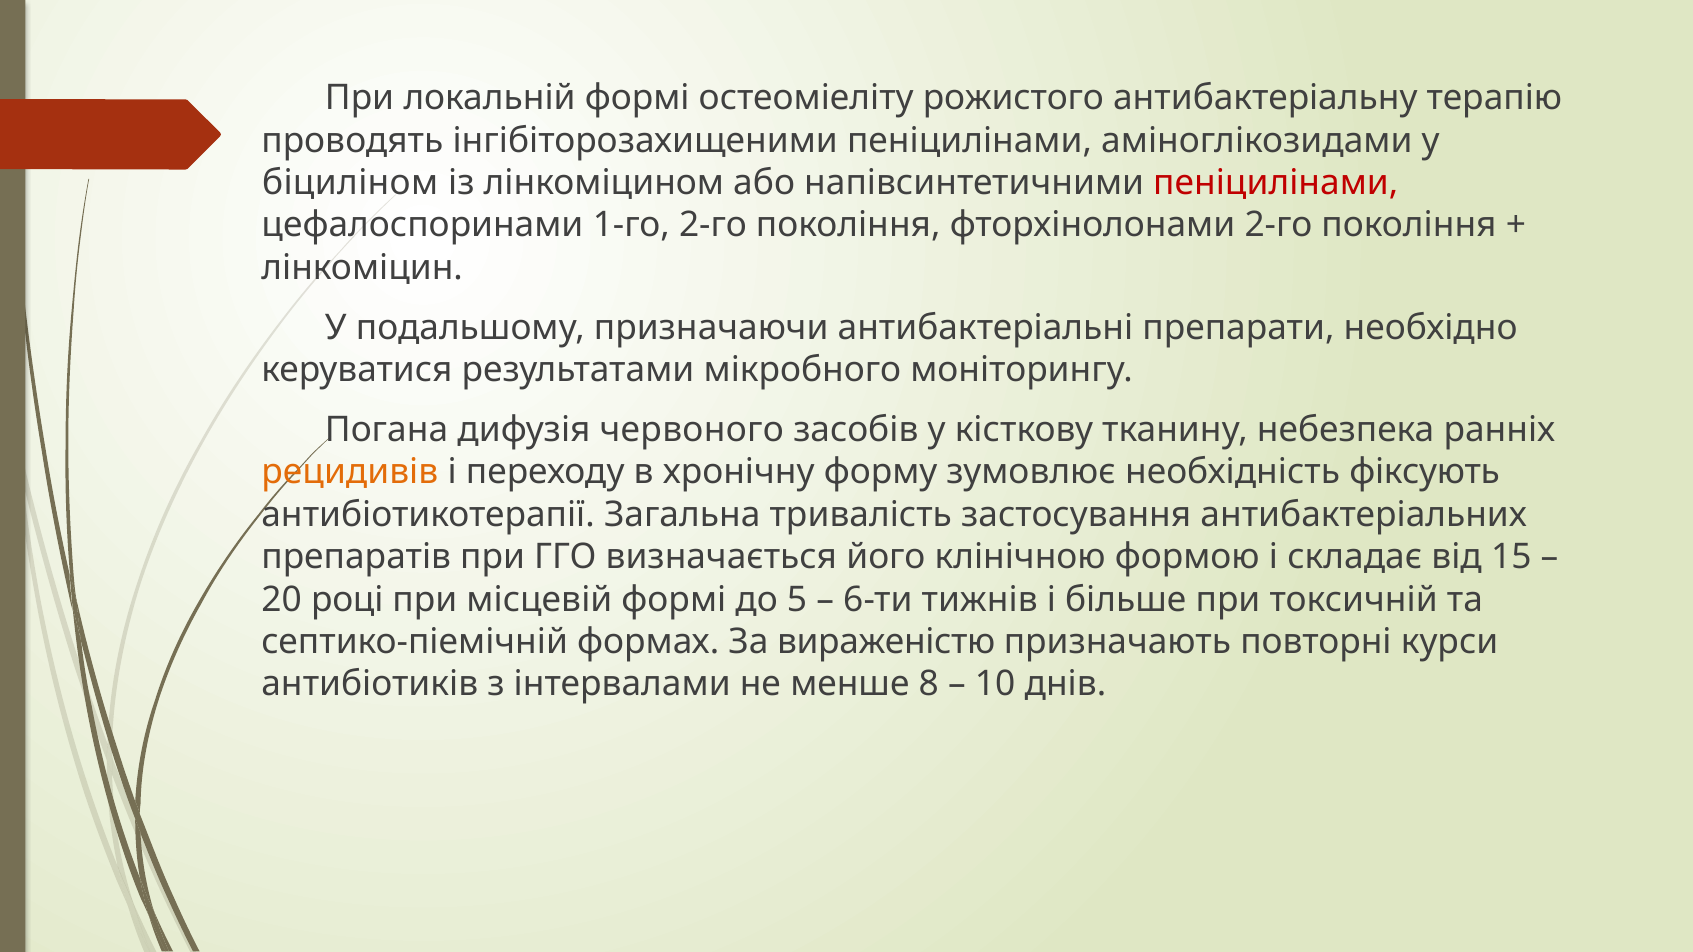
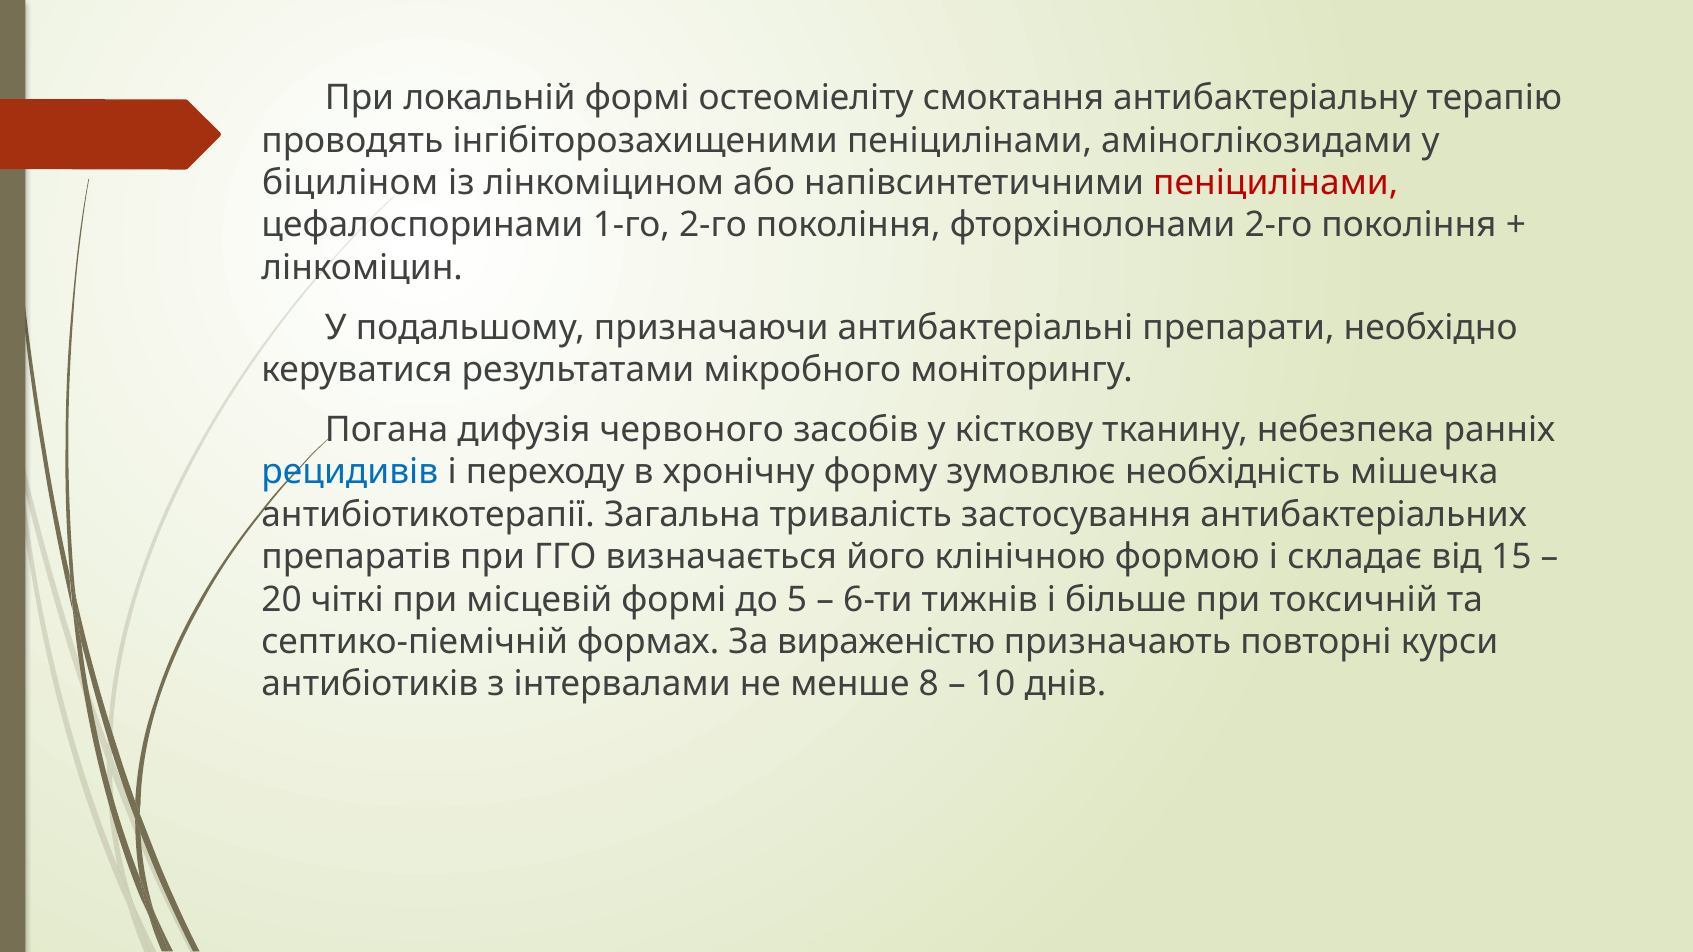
рожистого: рожистого -> смоктання
рецидивів colour: orange -> blue
фіксують: фіксують -> мішечка
році: році -> чіткі
